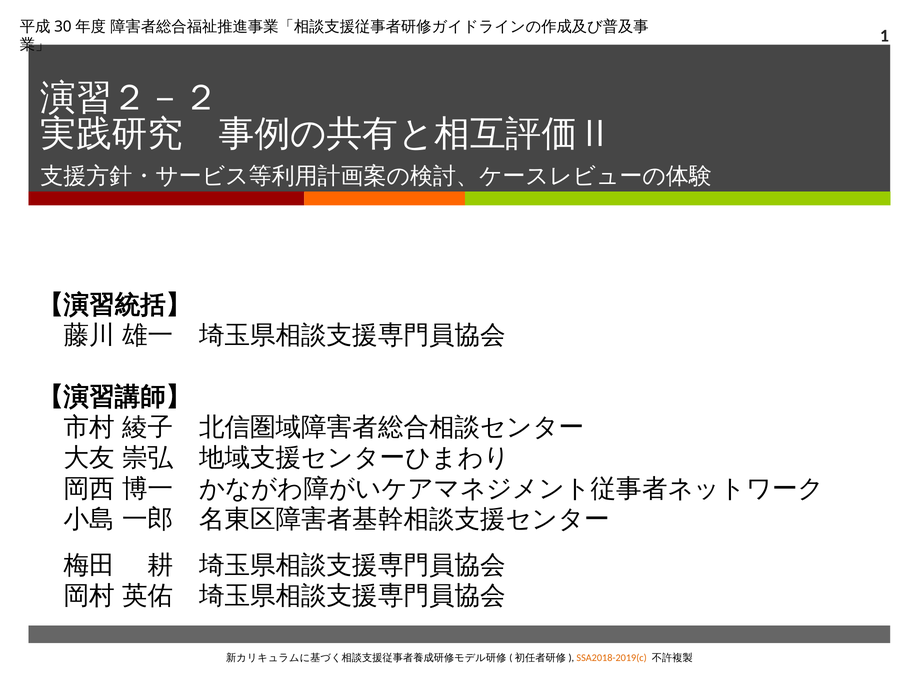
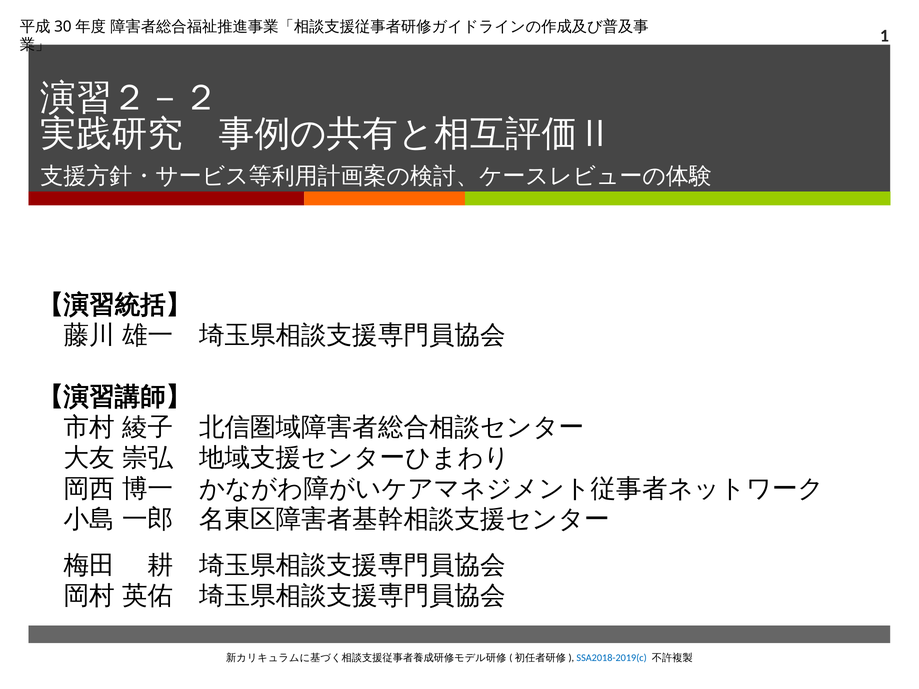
SSA2018-2019(c colour: orange -> blue
